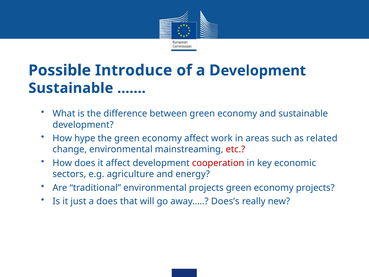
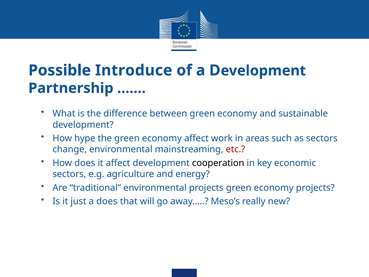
Sustainable at (71, 88): Sustainable -> Partnership
as related: related -> sectors
cooperation colour: red -> black
Does’s: Does’s -> Meso’s
